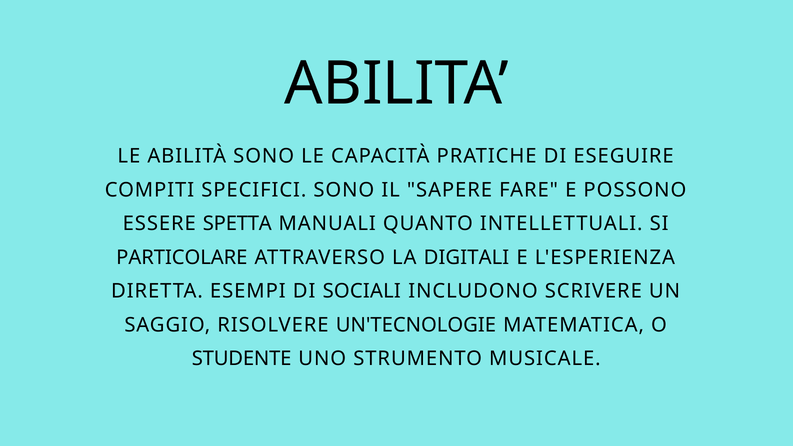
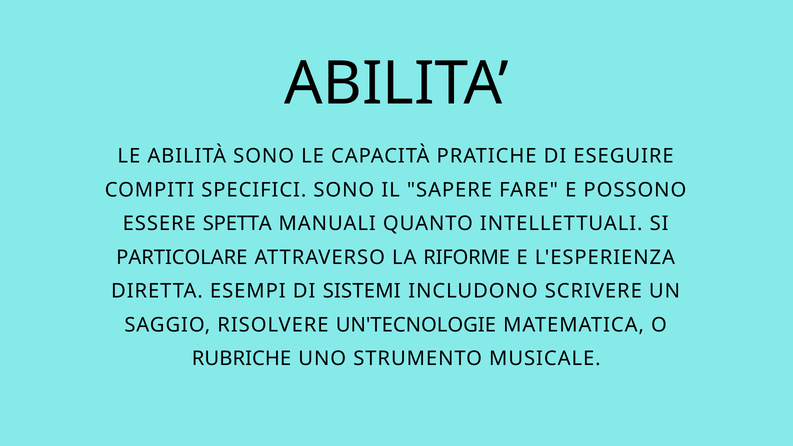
DIGITALI: DIGITALI -> RIFORME
SOCIALI: SOCIALI -> SISTEMI
STUDENTE: STUDENTE -> RUBRICHE
